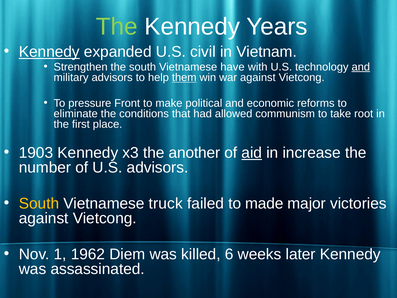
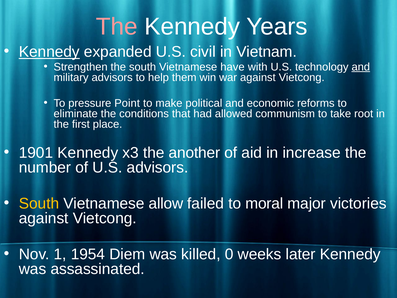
The at (117, 27) colour: light green -> pink
them underline: present -> none
Front: Front -> Point
1903: 1903 -> 1901
aid underline: present -> none
truck: truck -> allow
made: made -> moral
1962: 1962 -> 1954
6: 6 -> 0
